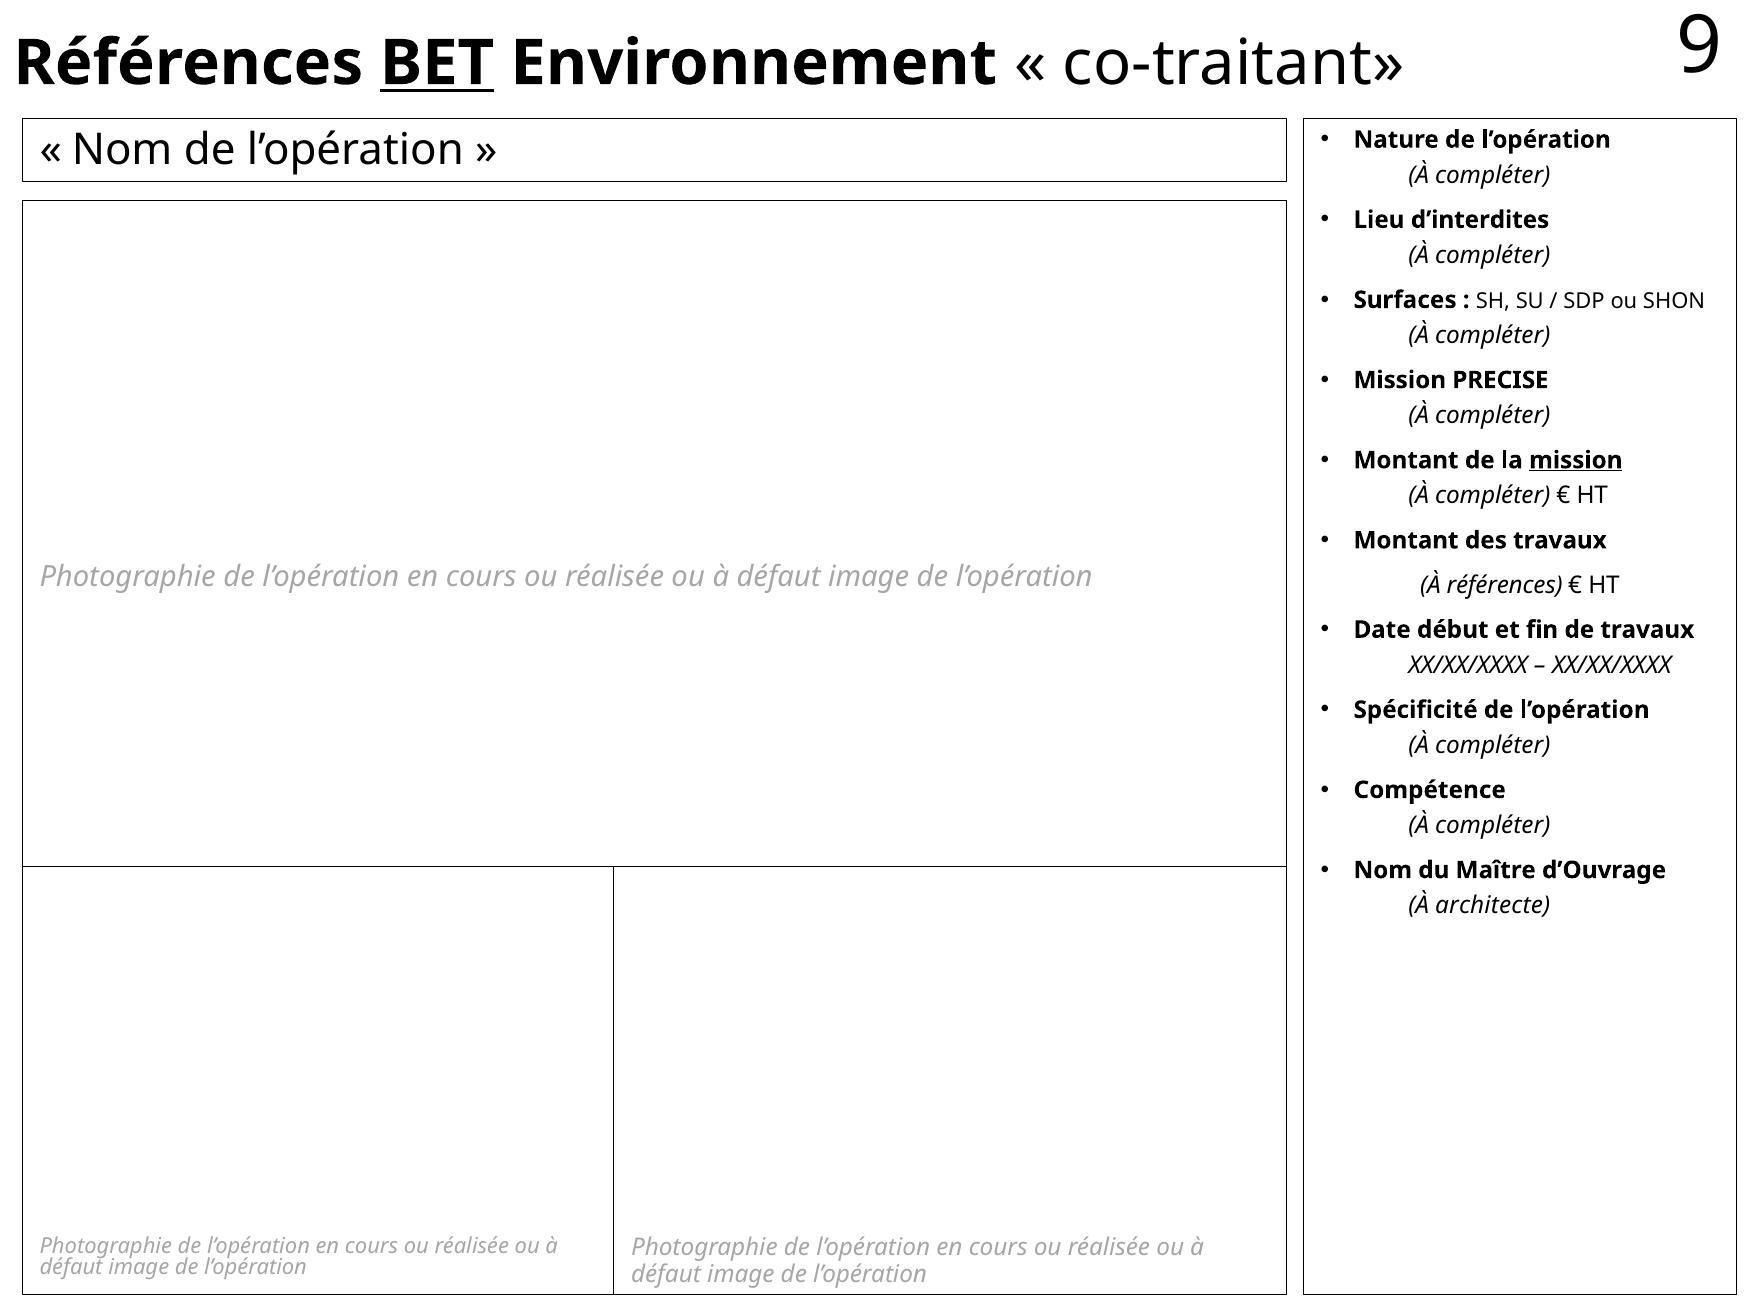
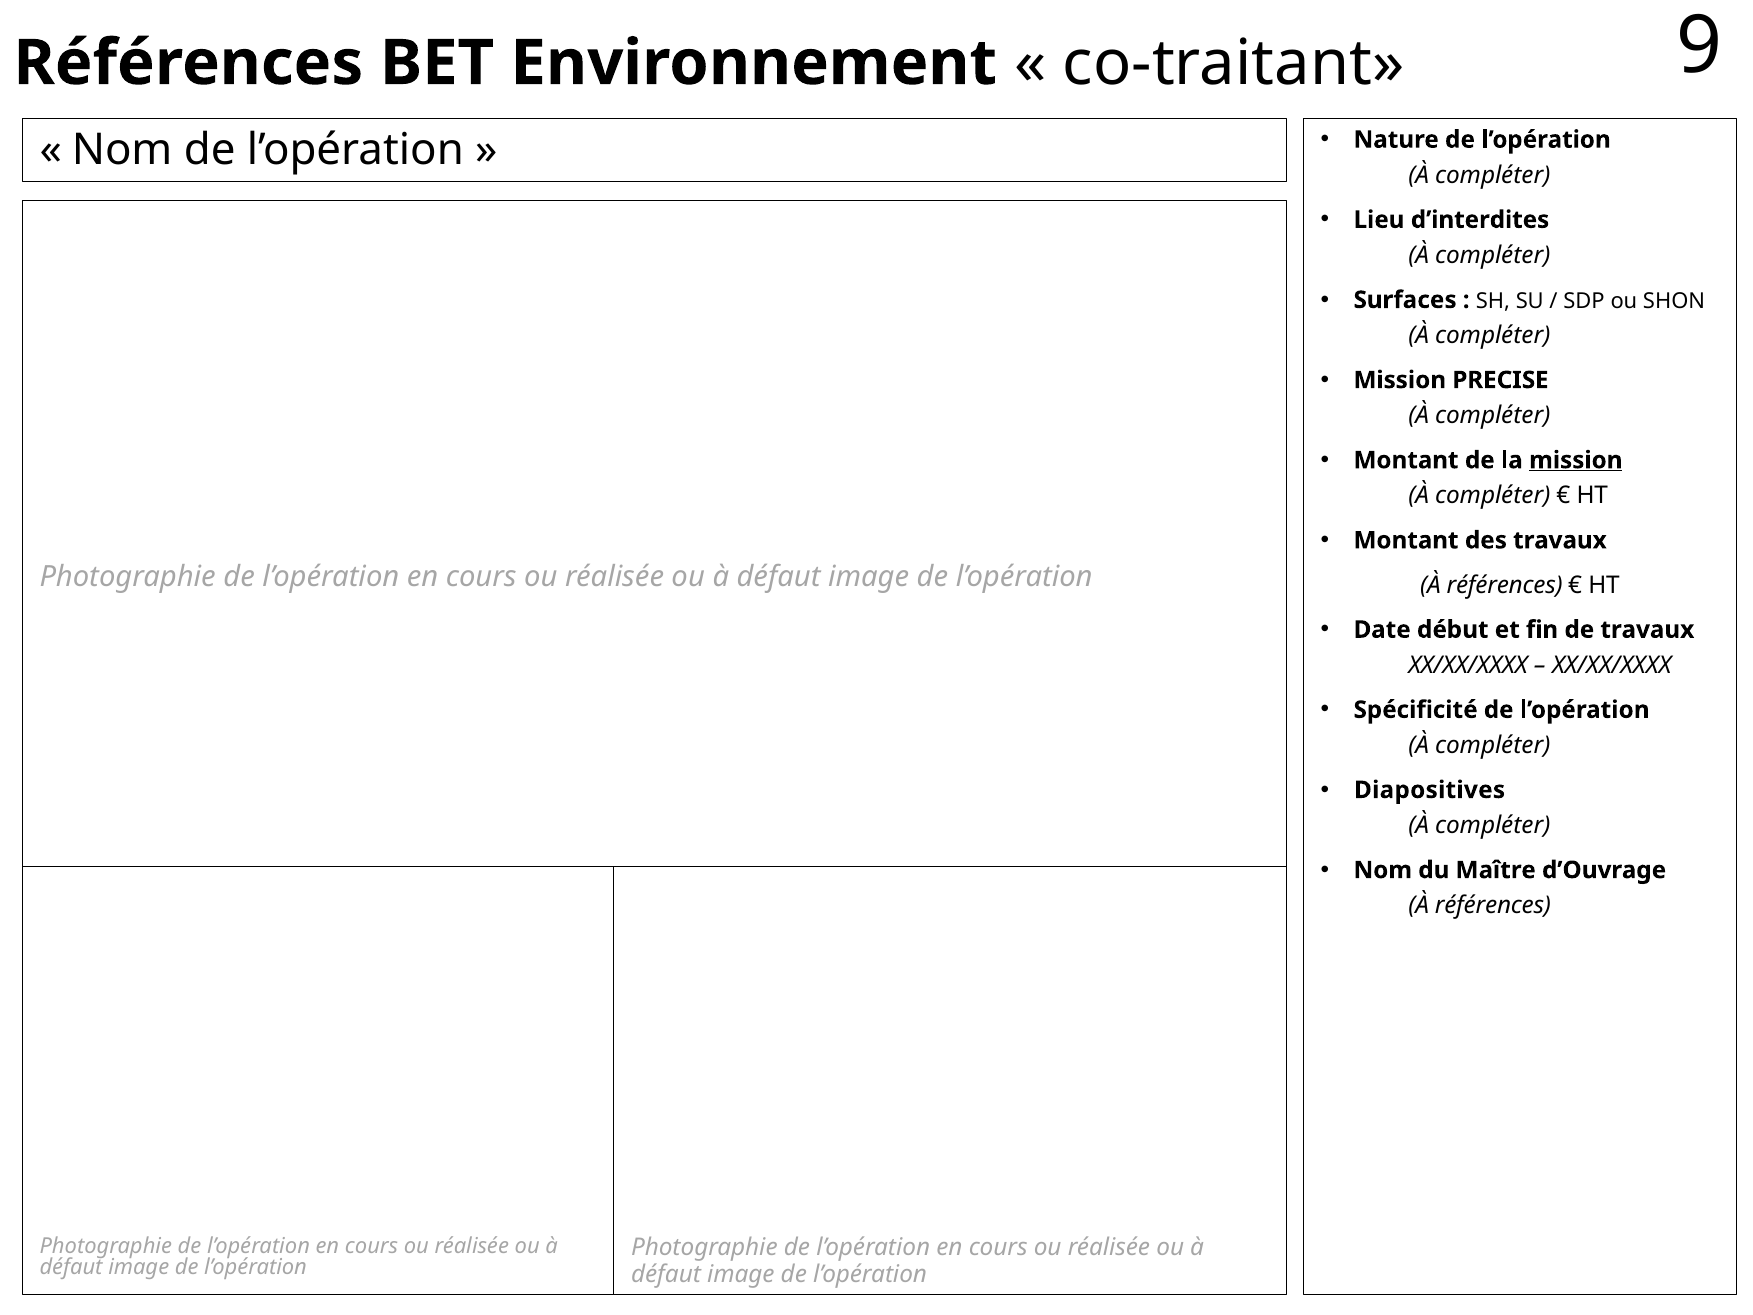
BET underline: present -> none
Compétence: Compétence -> Diapositives
architecte at (1493, 905): architecte -> références
